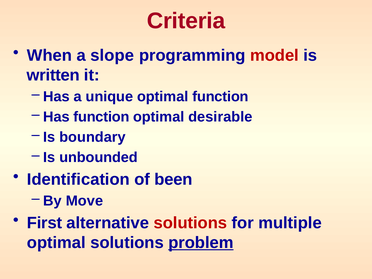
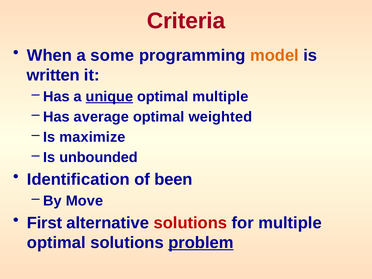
slope: slope -> some
model colour: red -> orange
unique underline: none -> present
optimal function: function -> multiple
Has function: function -> average
desirable: desirable -> weighted
boundary: boundary -> maximize
